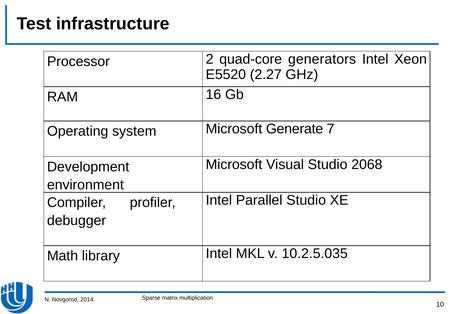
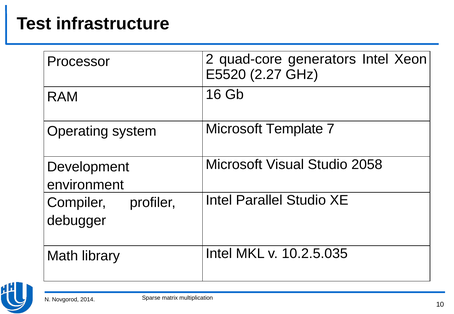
Generate: Generate -> Template
2068: 2068 -> 2058
